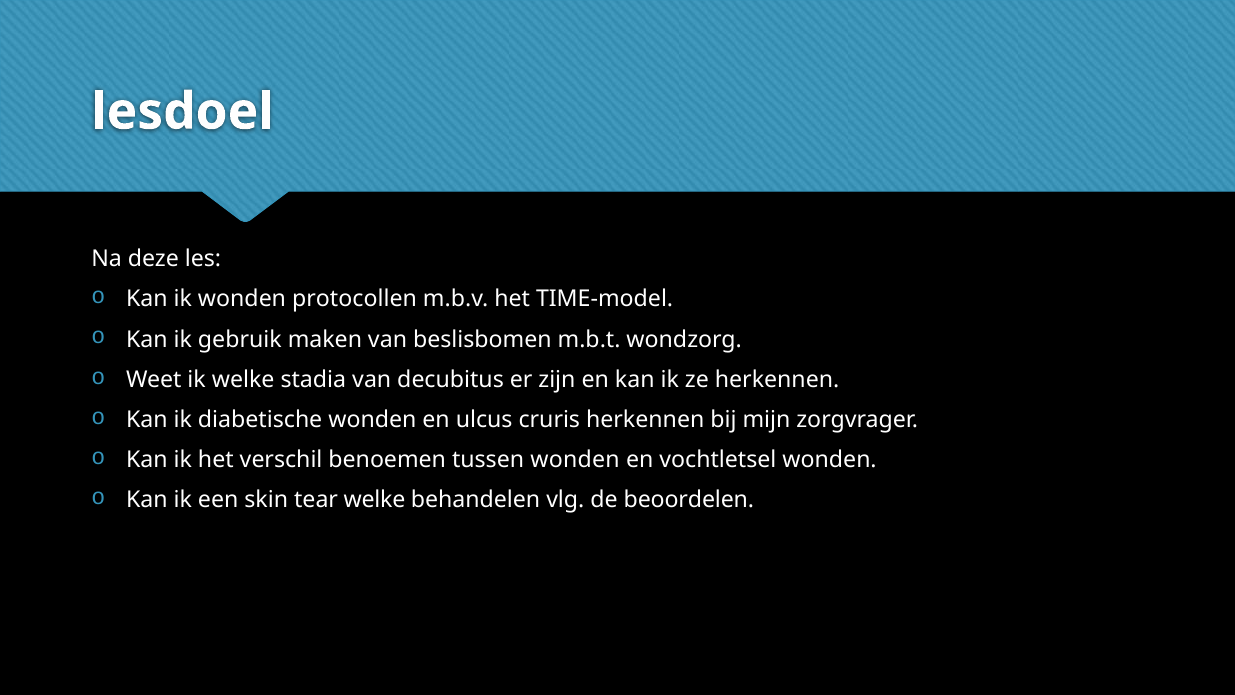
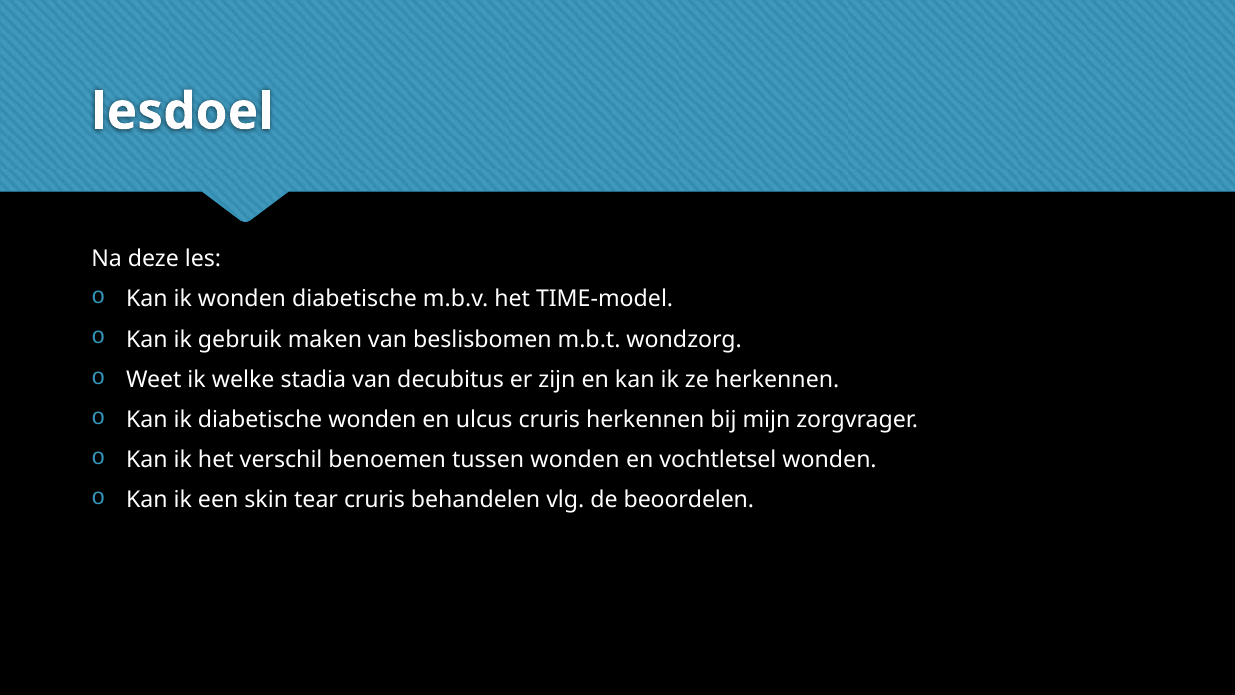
wonden protocollen: protocollen -> diabetische
tear welke: welke -> cruris
